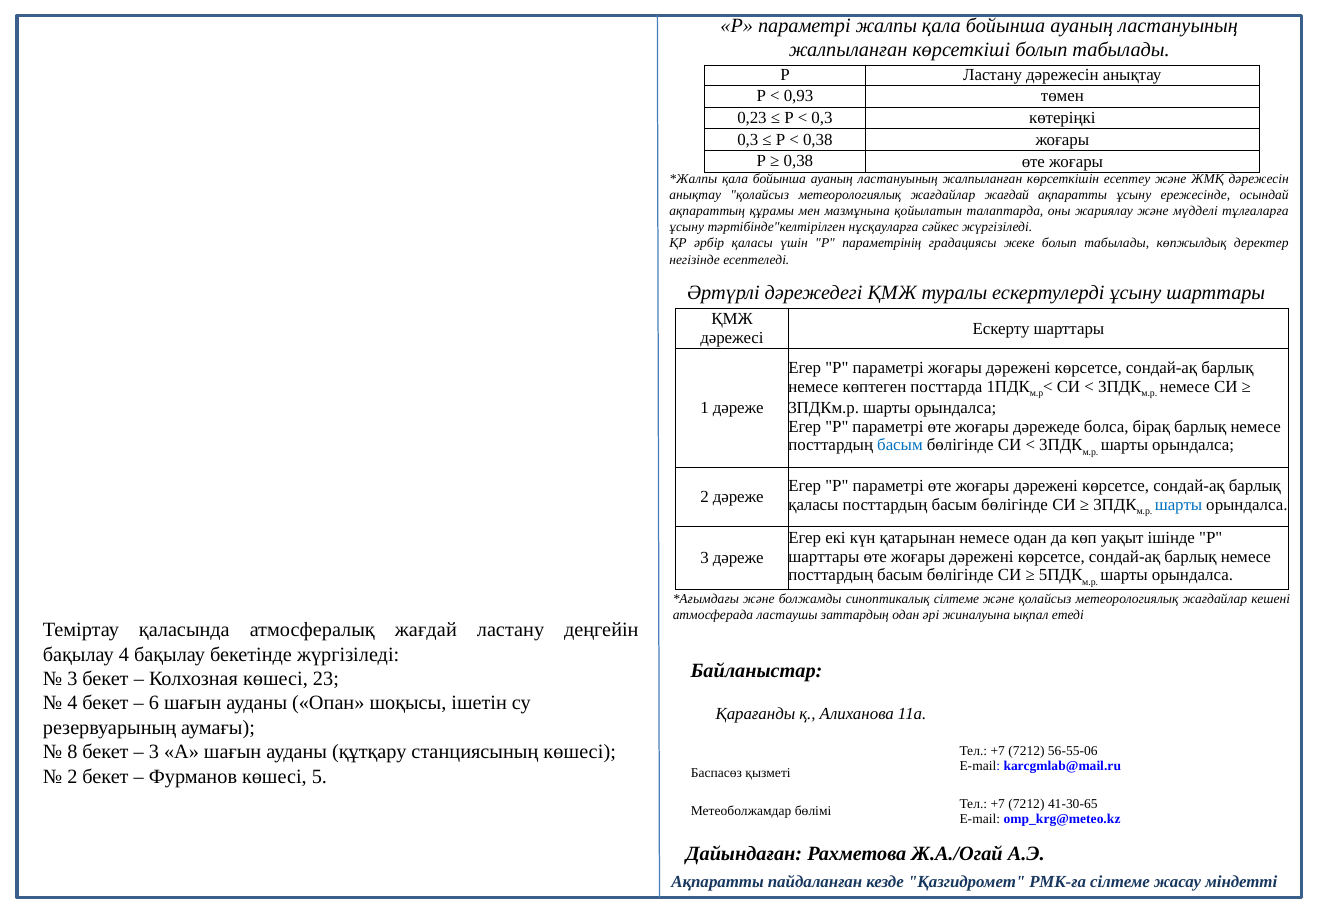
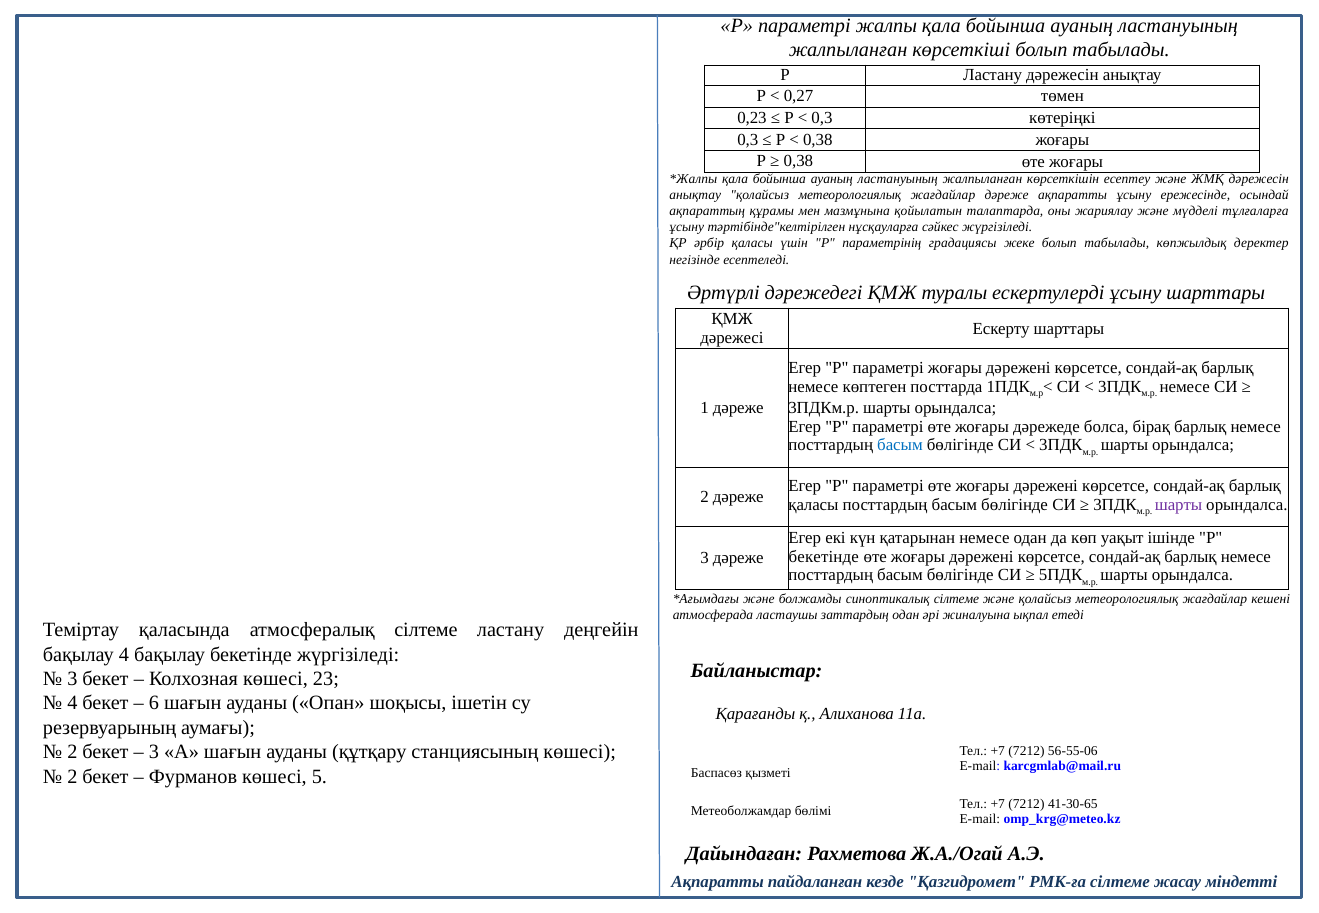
0,93: 0,93 -> 0,27
жағдайлар жағдай: жағдай -> дәреже
шарты at (1179, 505) colour: blue -> purple
шарттары at (824, 557): шарттары -> бекетінде
атмосфералық жағдай: жағдай -> сілтеме
8 at (72, 752): 8 -> 2
